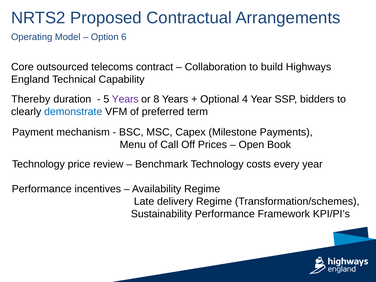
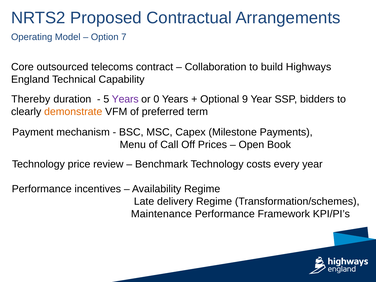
6: 6 -> 7
8: 8 -> 0
4: 4 -> 9
demonstrate colour: blue -> orange
Sustainability: Sustainability -> Maintenance
